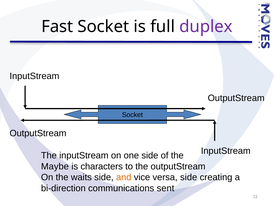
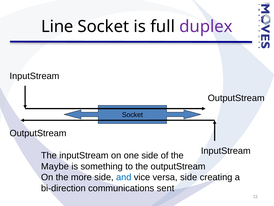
Fast: Fast -> Line
characters: characters -> something
waits: waits -> more
and colour: orange -> blue
